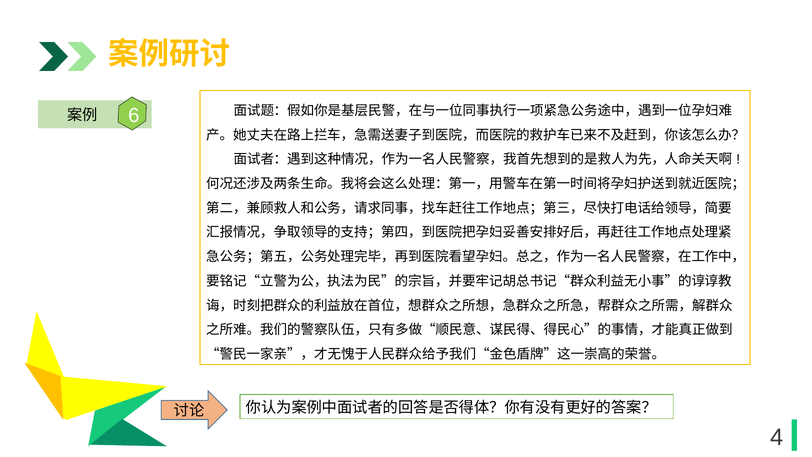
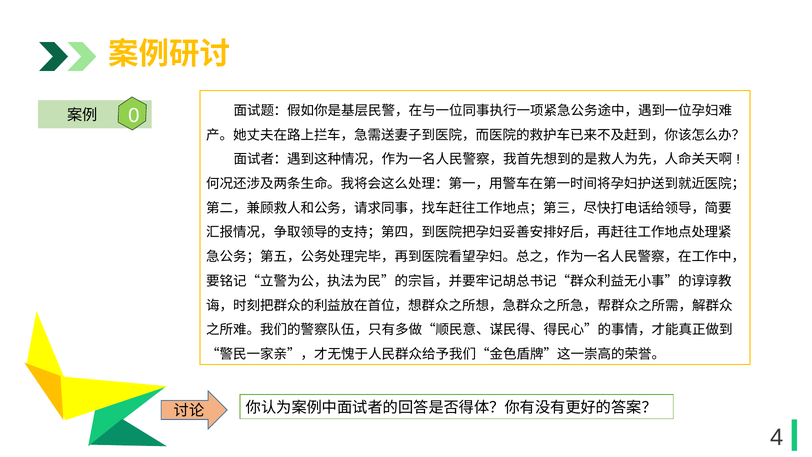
6: 6 -> 0
